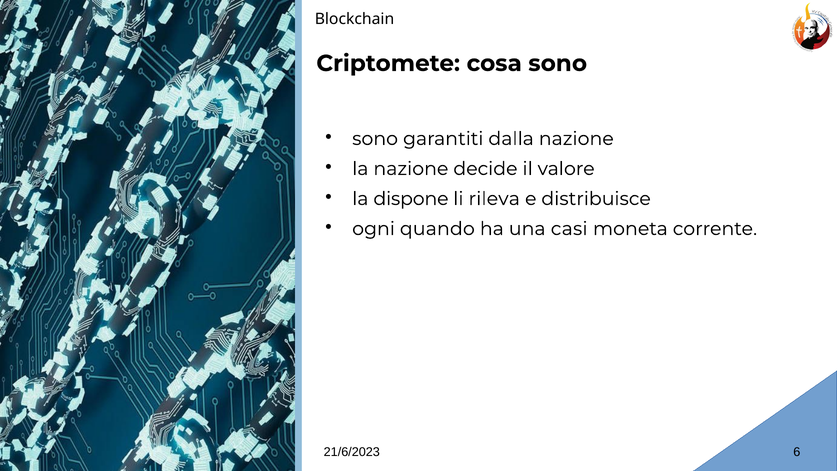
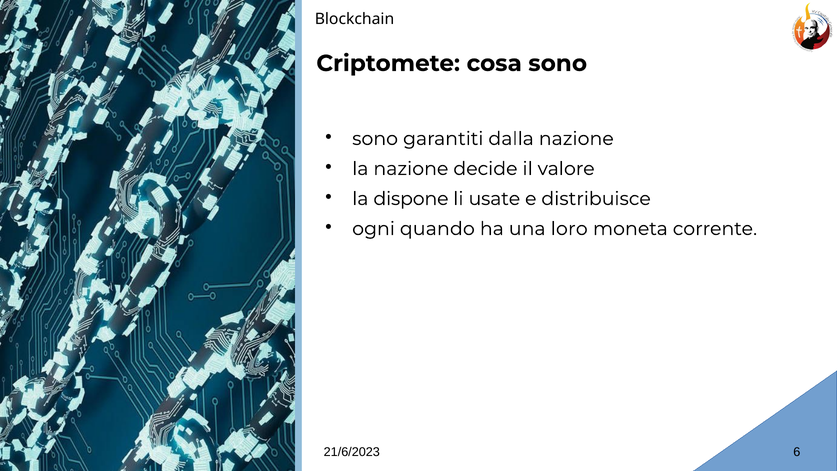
rileva: rileva -> usate
casi: casi -> loro
